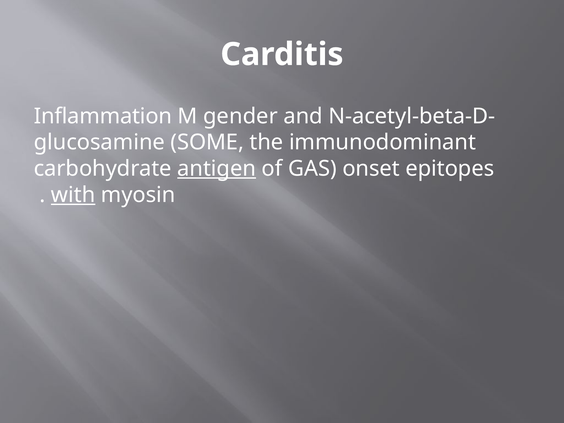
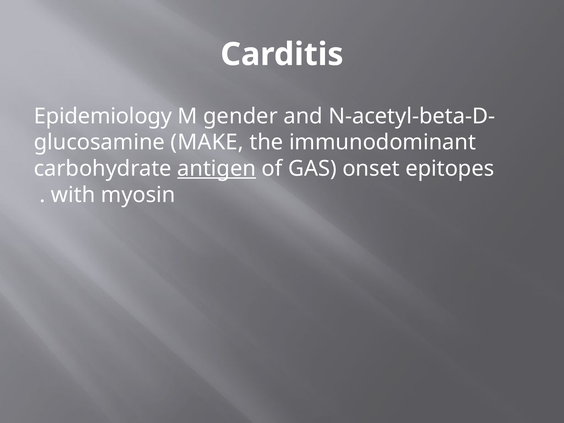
Inflammation: Inflammation -> Epidemiology
SOME: SOME -> MAKE
with underline: present -> none
